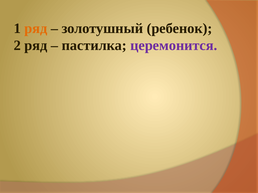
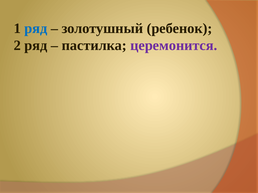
ряд at (36, 28) colour: orange -> blue
